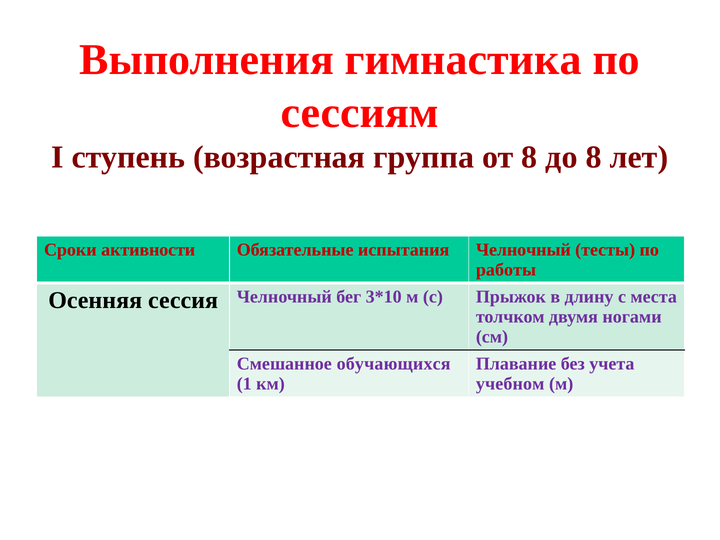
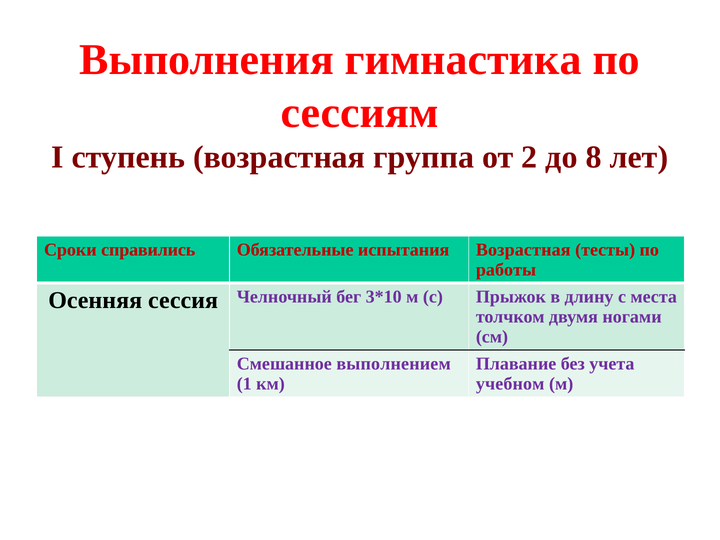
от 8: 8 -> 2
активности: активности -> справились
испытания Челночный: Челночный -> Возрастная
обучающихся: обучающихся -> выполнением
